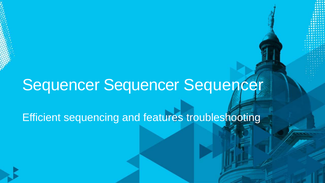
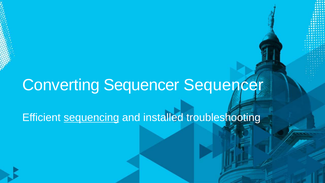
Sequencer at (61, 85): Sequencer -> Converting
sequencing underline: none -> present
features: features -> installed
